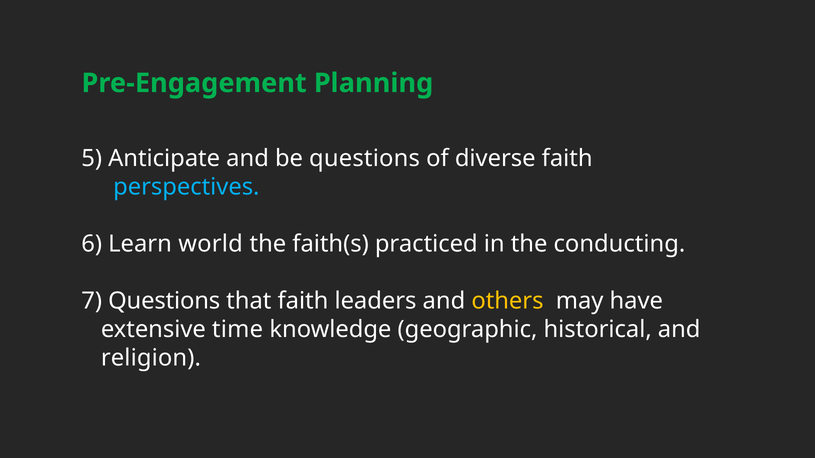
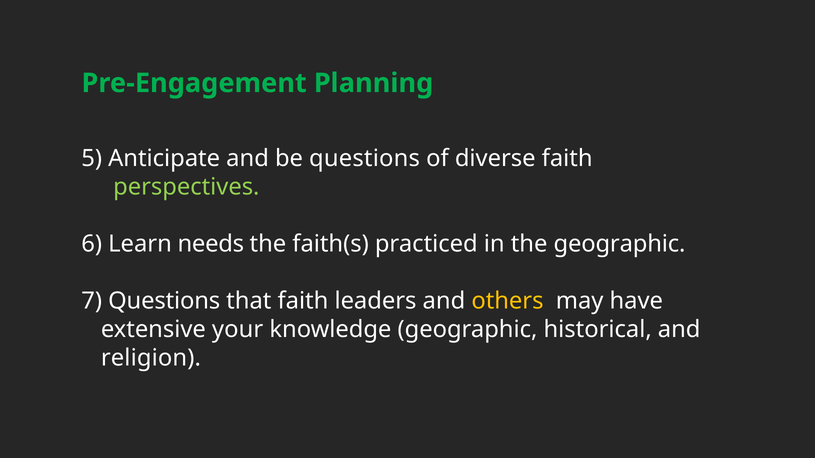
perspectives colour: light blue -> light green
world: world -> needs
the conducting: conducting -> geographic
time: time -> your
